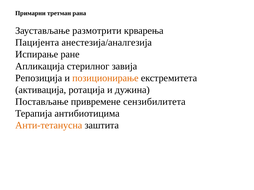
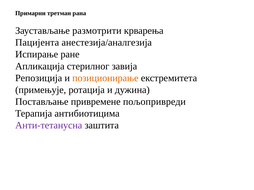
активација: активација -> примењује
сензибилитета: сензибилитета -> пољопривреди
Анти-тетанусна colour: orange -> purple
